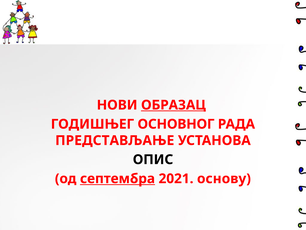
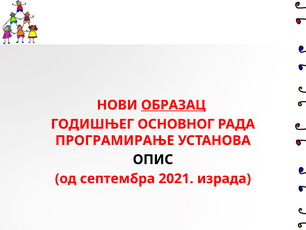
ПРЕДСТАВЉАЊЕ: ПРЕДСТАВЉАЊЕ -> ПРОГРАМИРАЊЕ
септембра underline: present -> none
основу: основу -> израда
